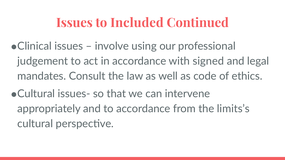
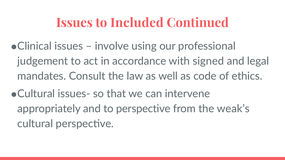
to accordance: accordance -> perspective
limits’s: limits’s -> weak’s
